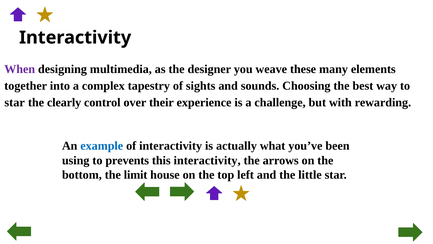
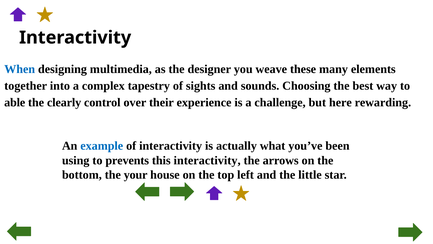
When colour: purple -> blue
star at (15, 102): star -> able
with: with -> here
limit: limit -> your
